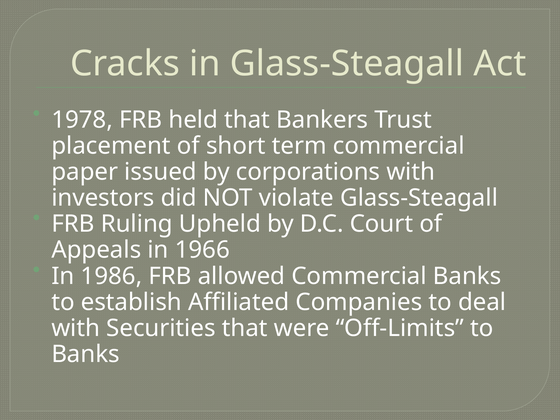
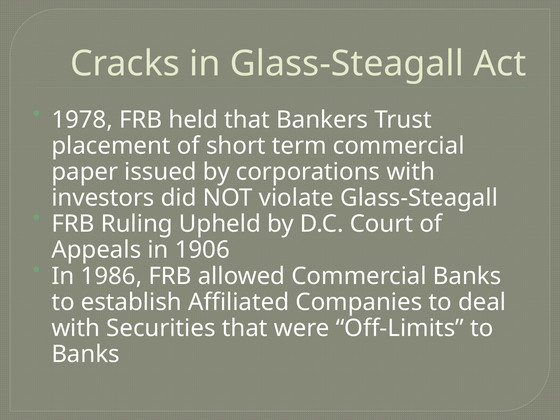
1966: 1966 -> 1906
